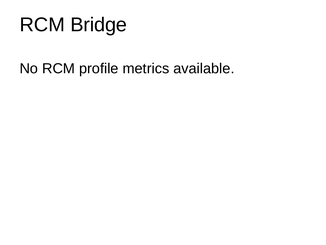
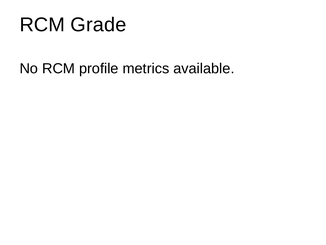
Bridge: Bridge -> Grade
